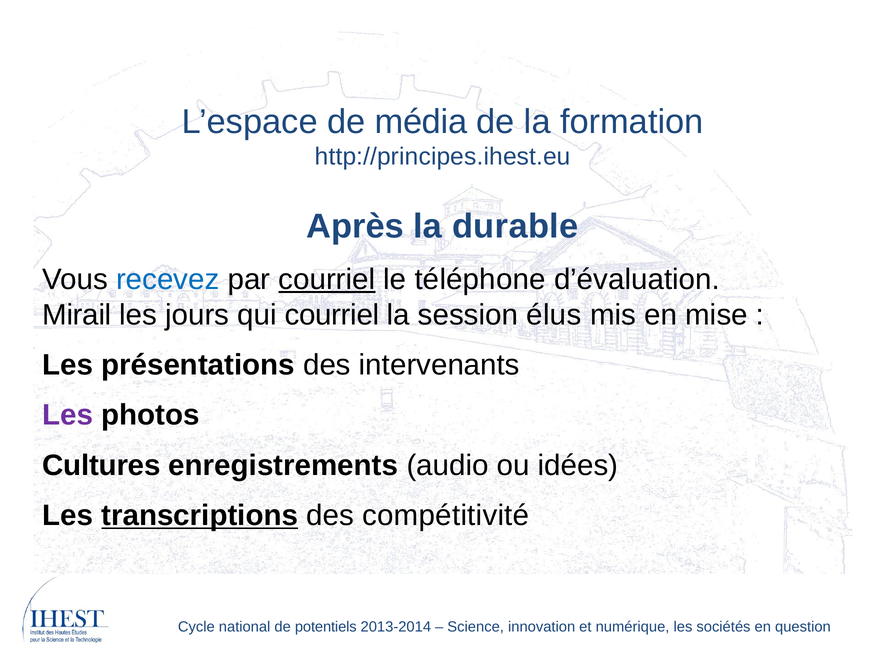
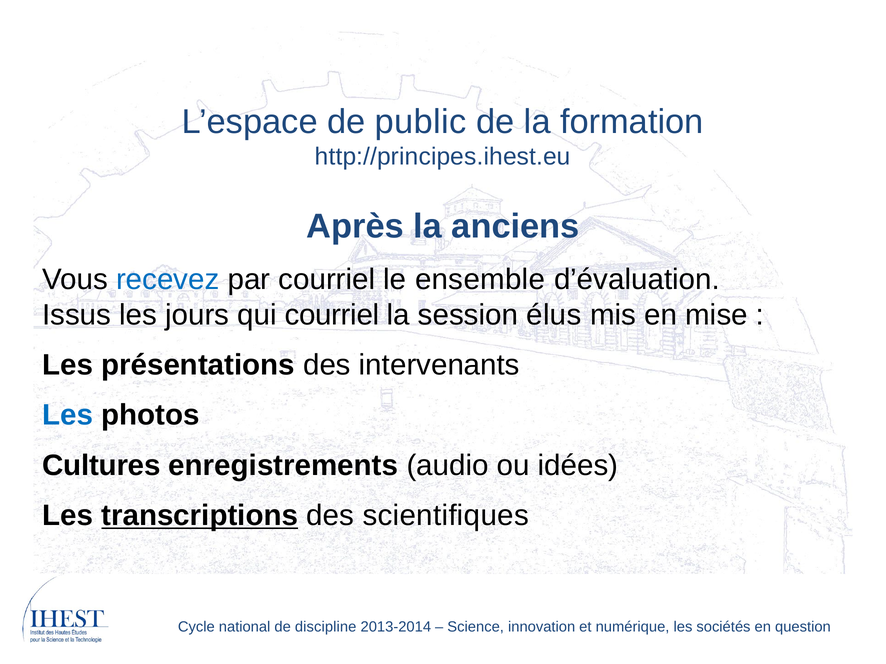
média: média -> public
durable: durable -> anciens
courriel at (327, 280) underline: present -> none
téléphone: téléphone -> ensemble
Mirail: Mirail -> Issus
Les at (68, 415) colour: purple -> blue
compétitivité: compétitivité -> scientifiques
potentiels: potentiels -> discipline
